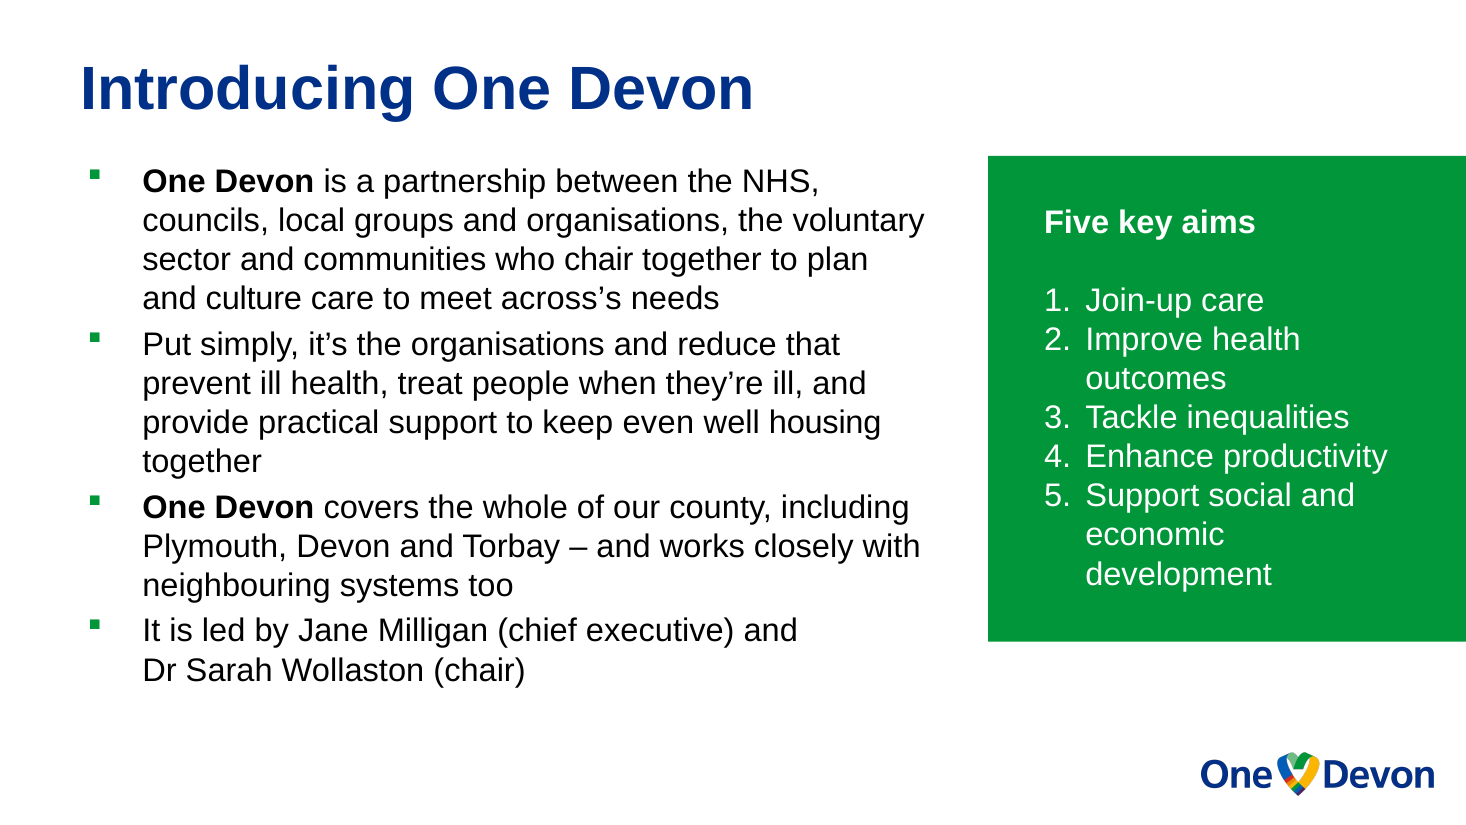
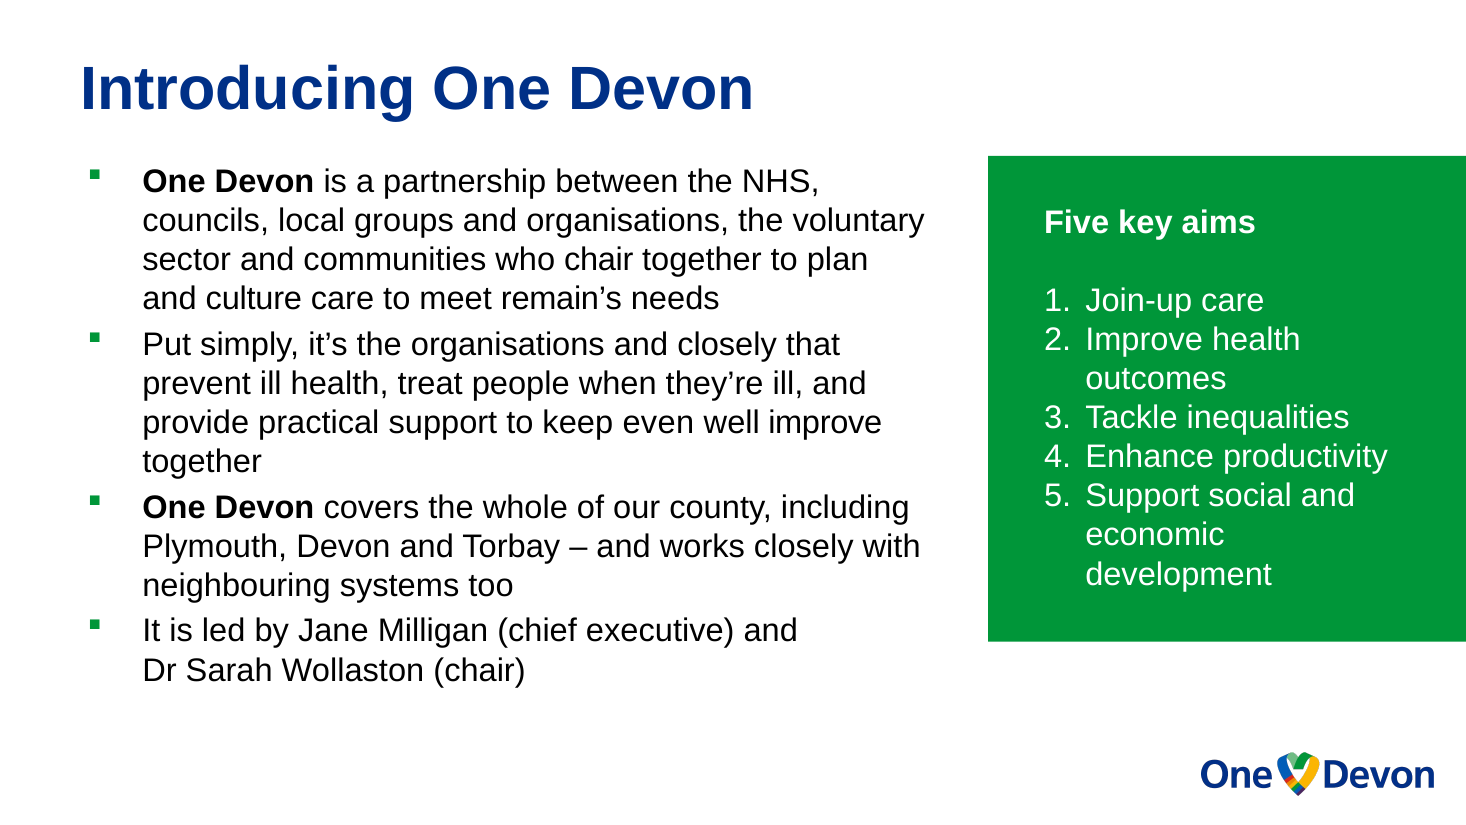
across’s: across’s -> remain’s
and reduce: reduce -> closely
well housing: housing -> improve
